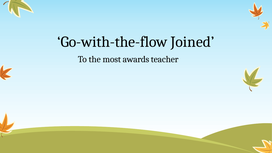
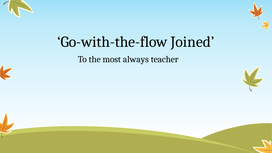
awards: awards -> always
